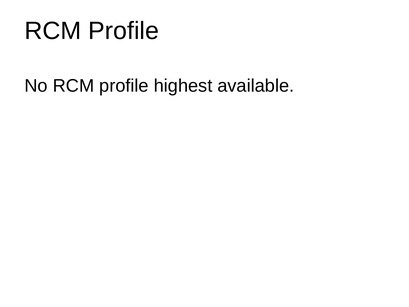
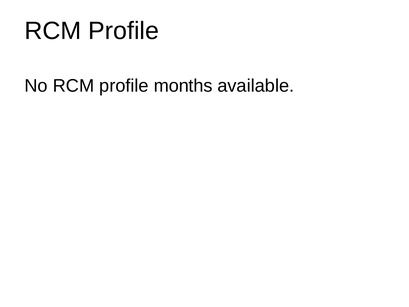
highest: highest -> months
